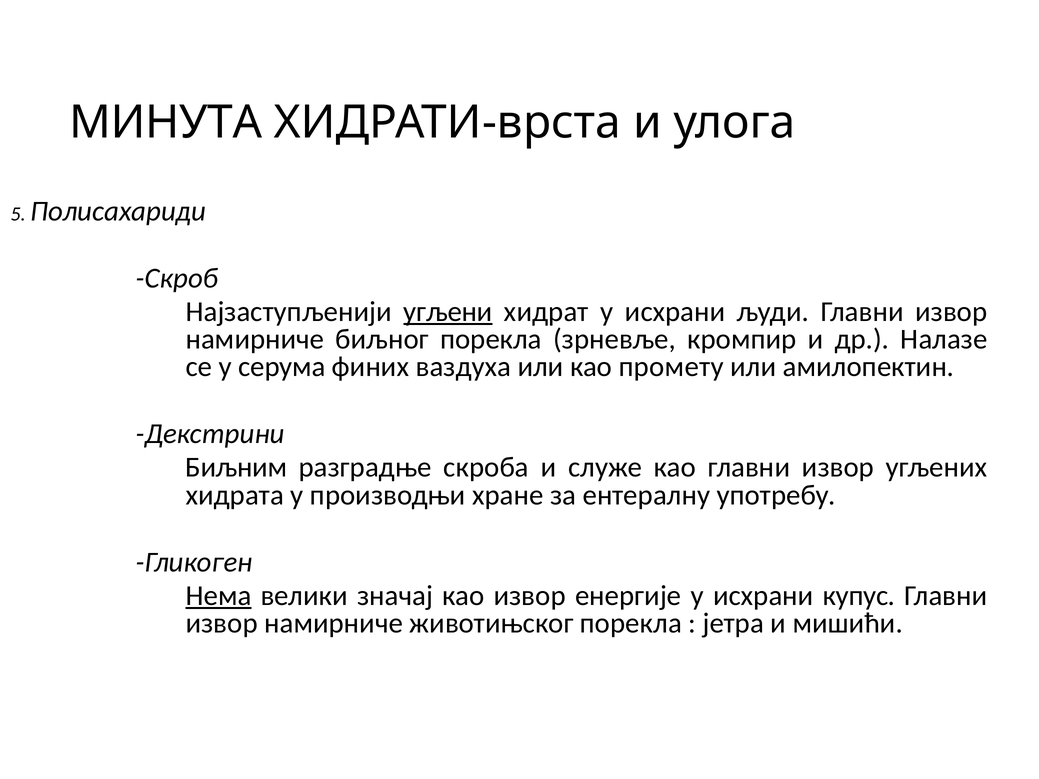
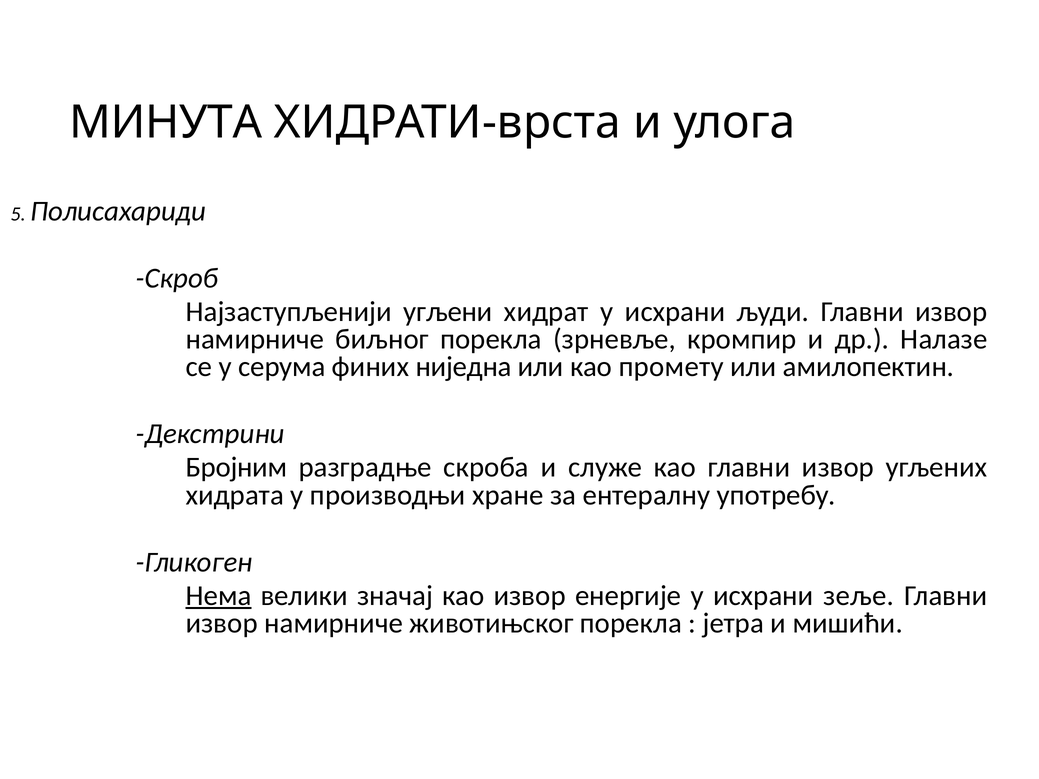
угљени underline: present -> none
ваздуха: ваздуха -> ниједна
Биљним: Биљним -> Бројним
купус: купус -> зеље
